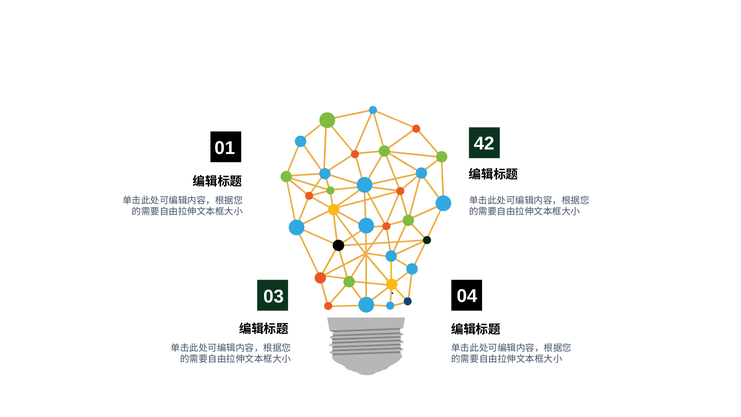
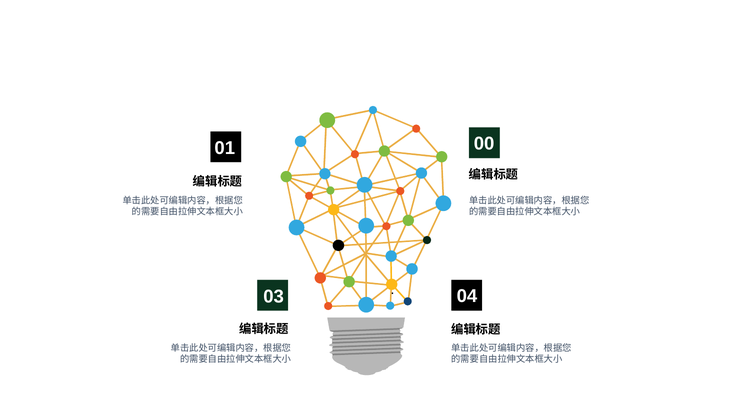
42: 42 -> 00
